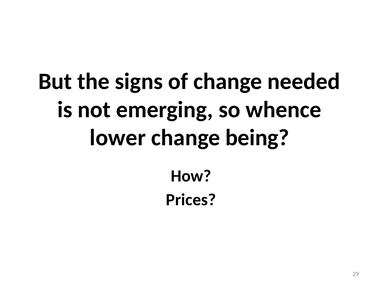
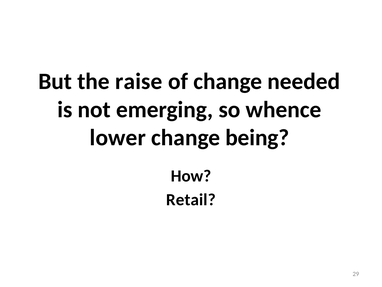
signs: signs -> raise
Prices: Prices -> Retail
